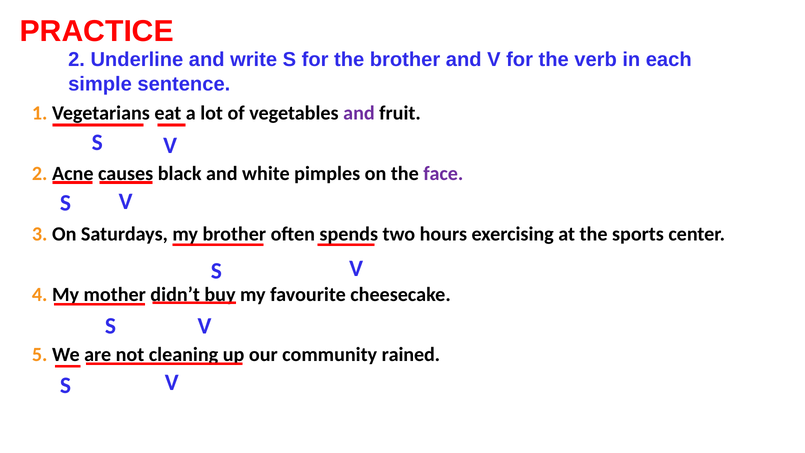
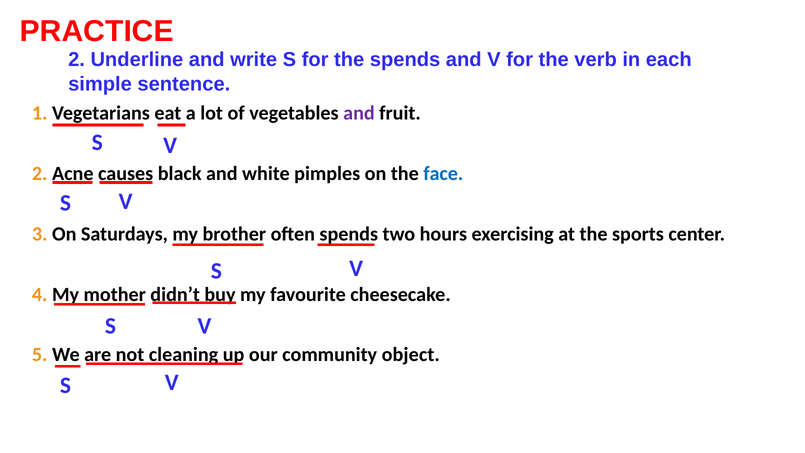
the brother: brother -> spends
face colour: purple -> blue
rained: rained -> object
